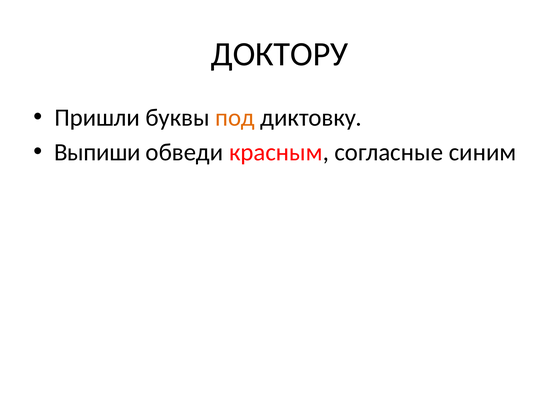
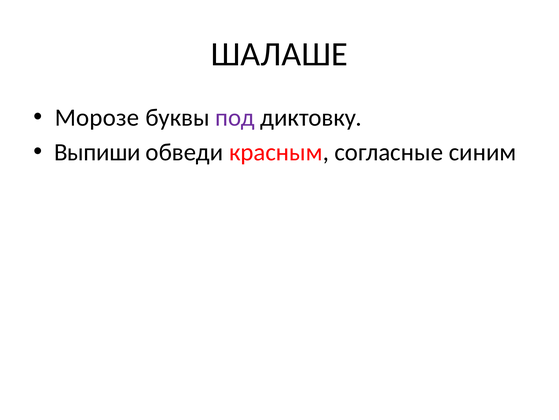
ДОКТОРУ: ДОКТОРУ -> ШАЛАШЕ
Пришли: Пришли -> Морозе
под colour: orange -> purple
